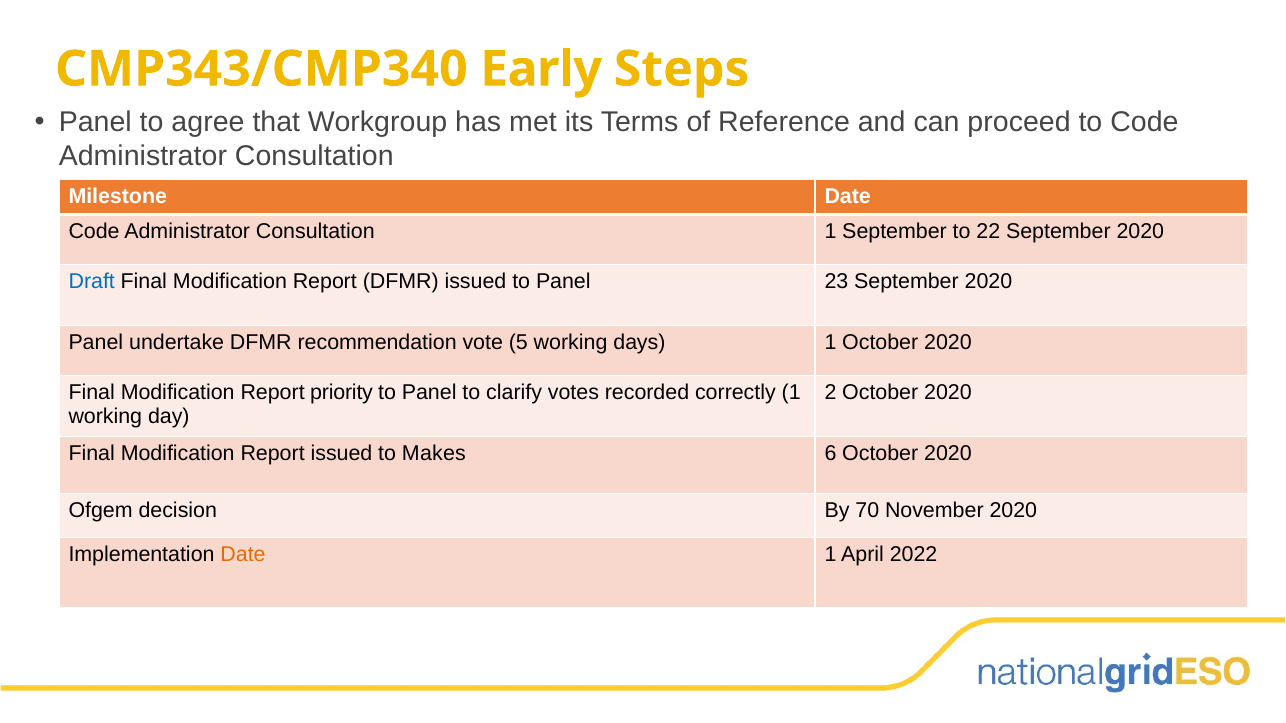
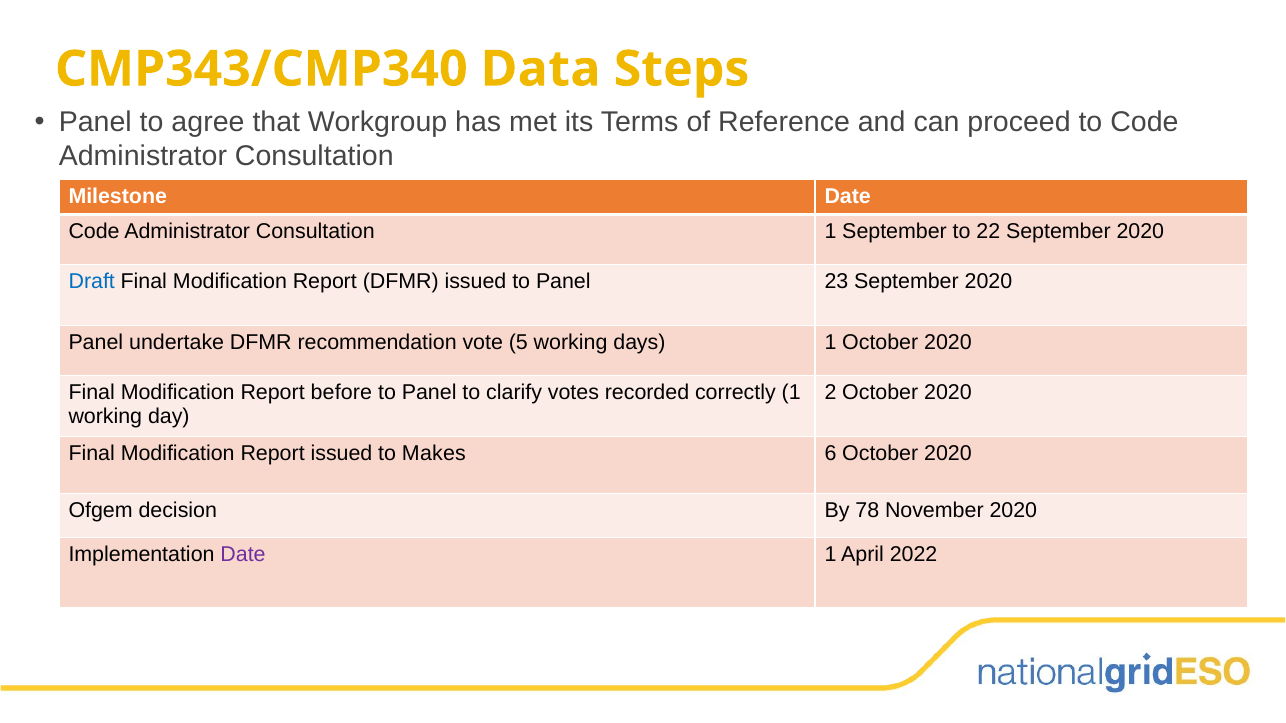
Early: Early -> Data
priority: priority -> before
70: 70 -> 78
Date at (243, 555) colour: orange -> purple
